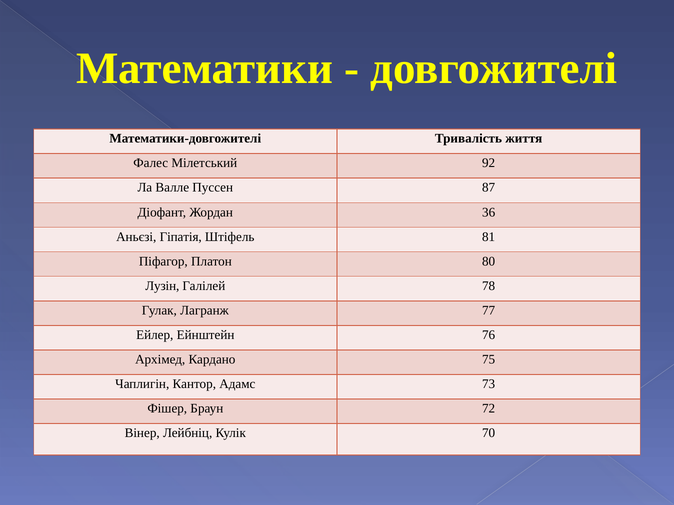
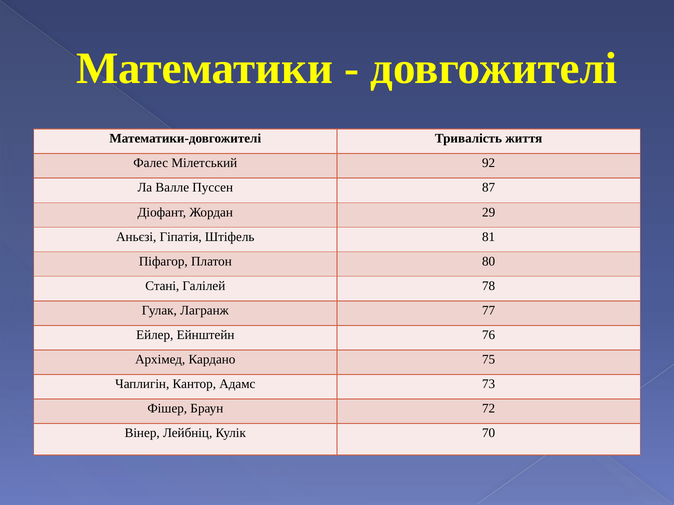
36: 36 -> 29
Лузін: Лузін -> Стані
